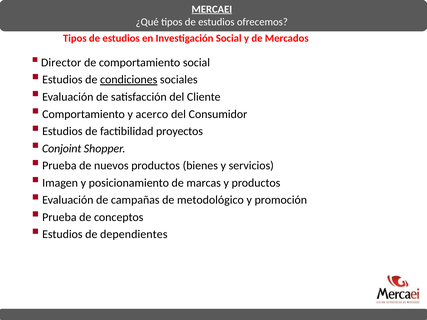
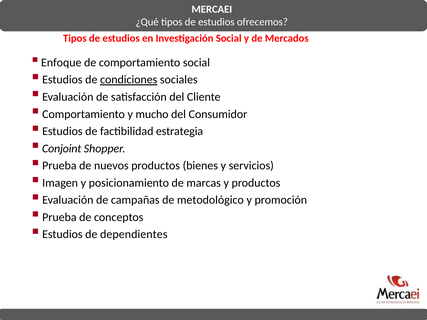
MERCAEI underline: present -> none
Director: Director -> Enfoque
acerco: acerco -> mucho
proyectos: proyectos -> estrategia
